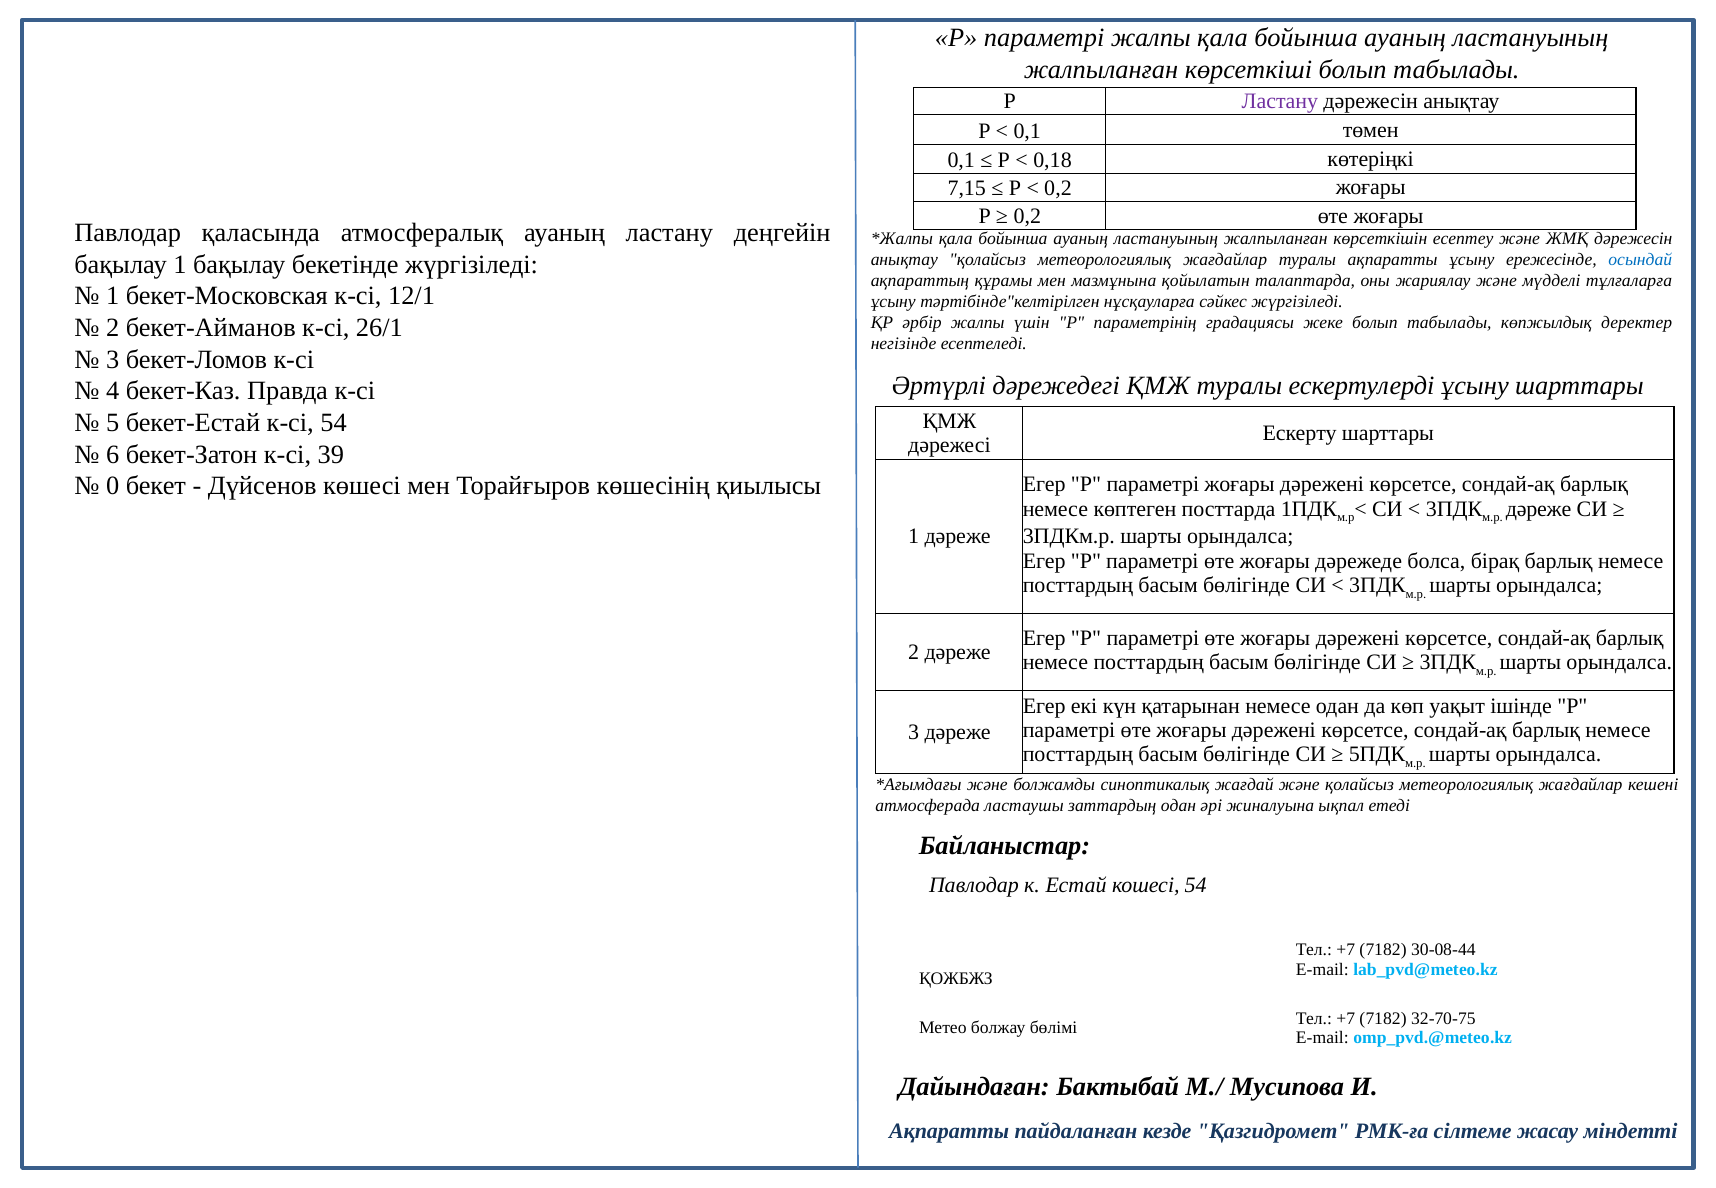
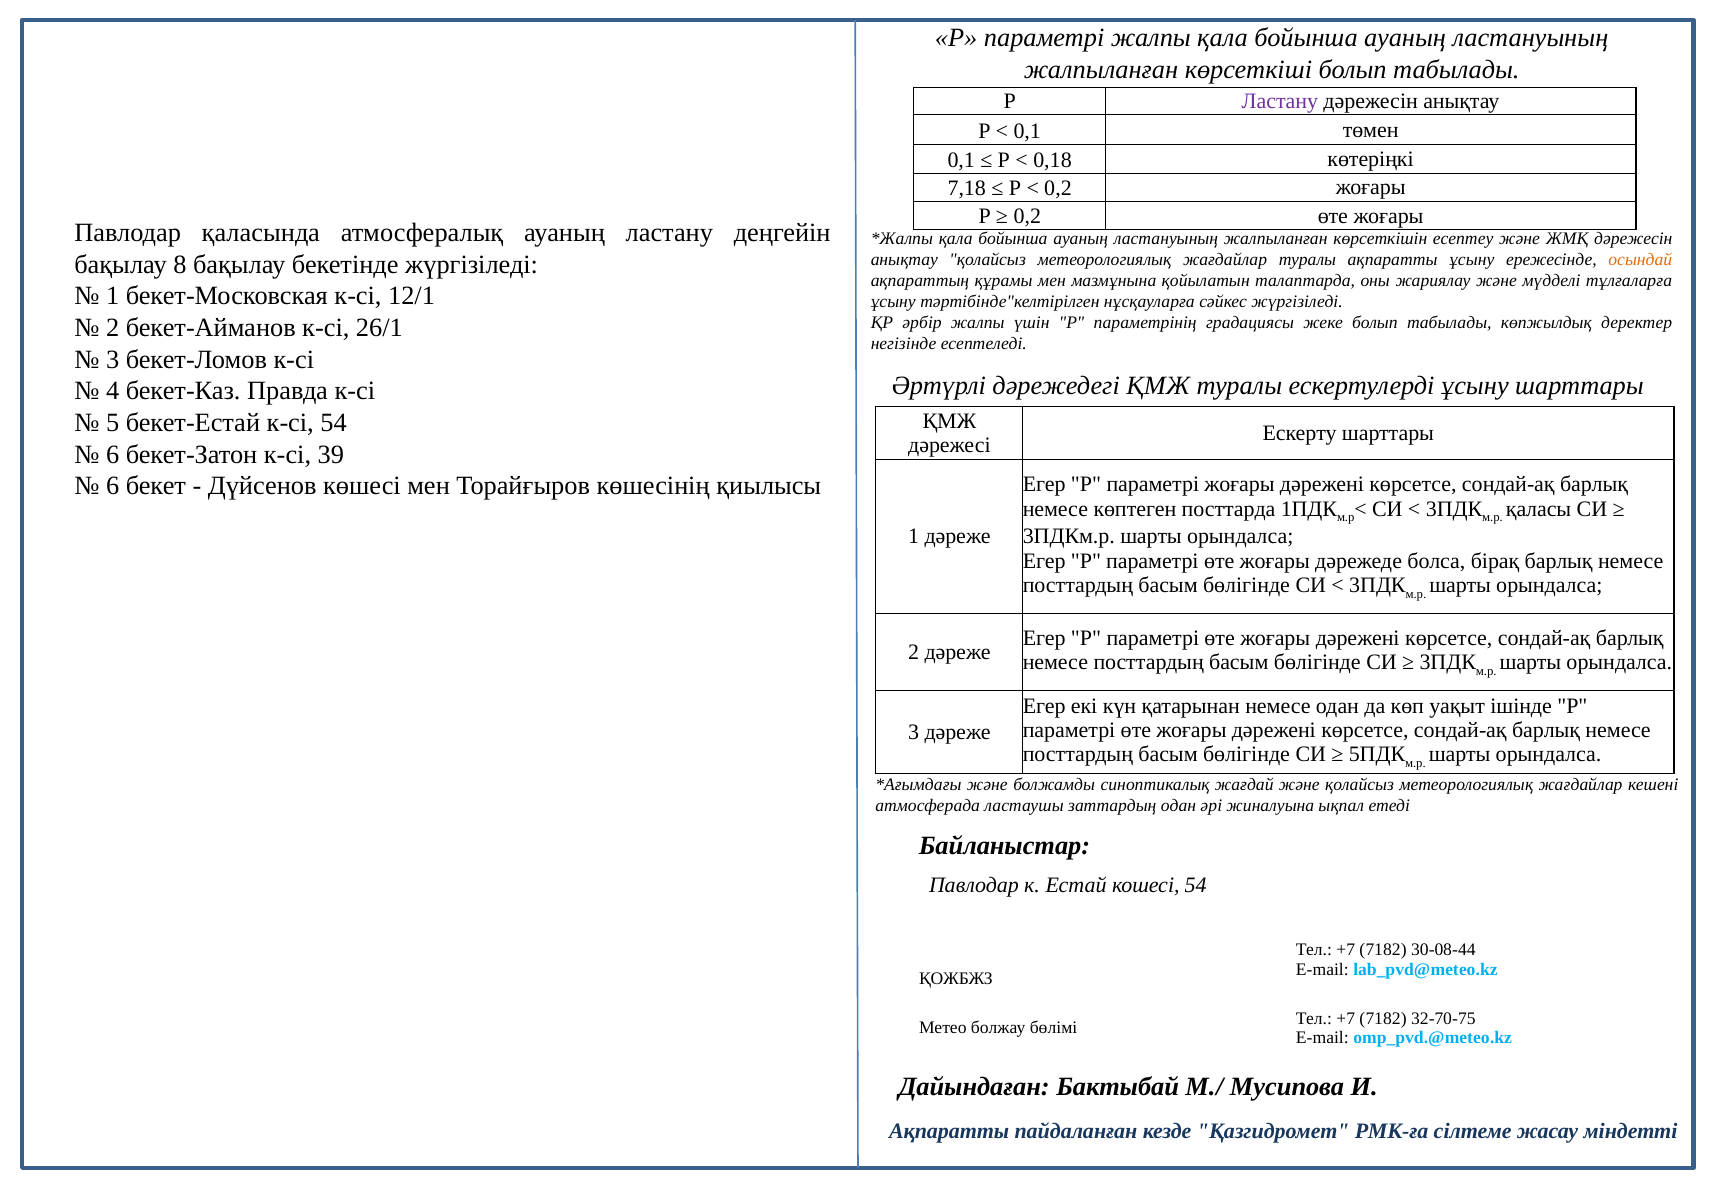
7,15: 7,15 -> 7,18
осындай colour: blue -> orange
бақылау 1: 1 -> 8
0 at (113, 486): 0 -> 6
дәреже at (1539, 509): дәреже -> қаласы
